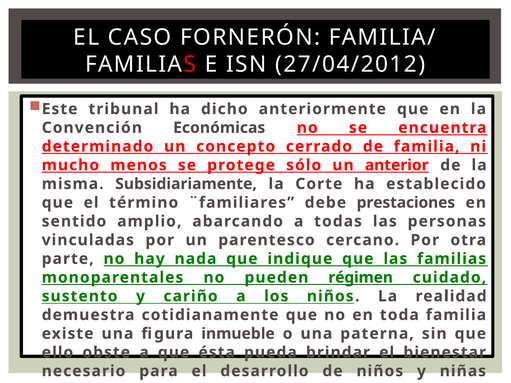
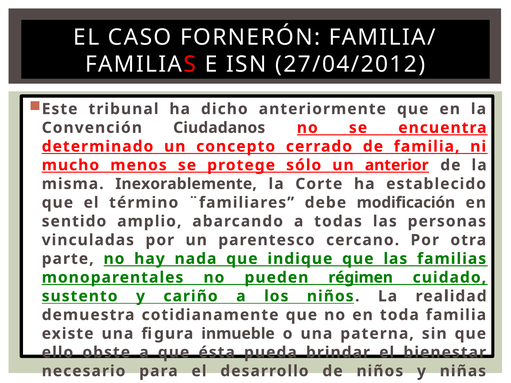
Económicas: Económicas -> Ciudadanos
Subsidiariamente: Subsidiariamente -> Inexorablemente
prestaciones: prestaciones -> modificación
